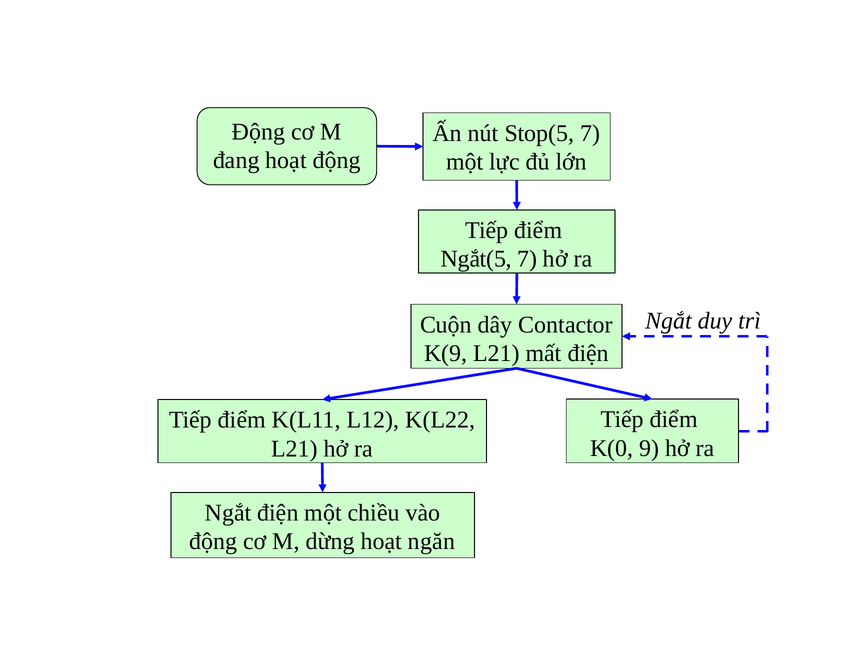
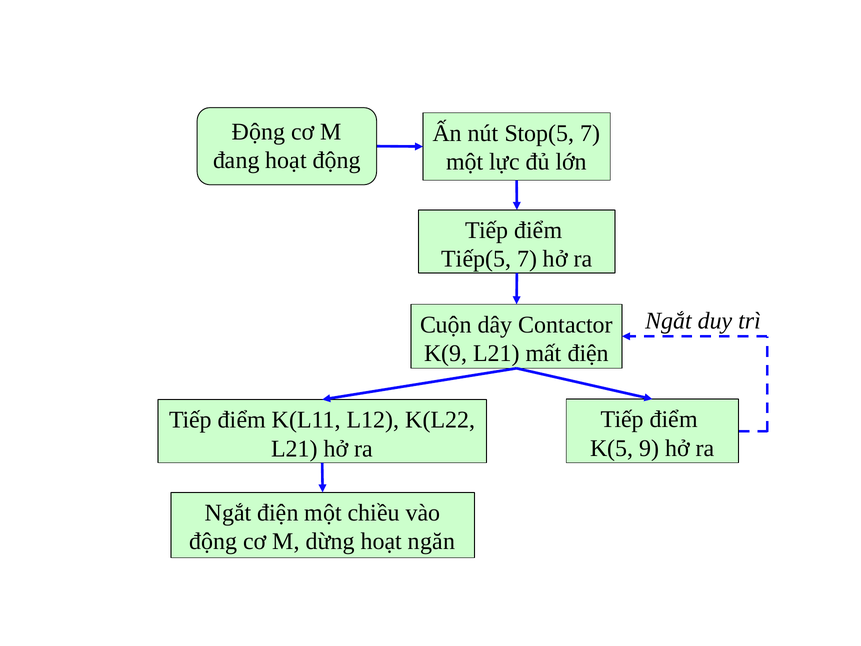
Ngắt(5: Ngắt(5 -> Tiếp(5
K(0: K(0 -> K(5
